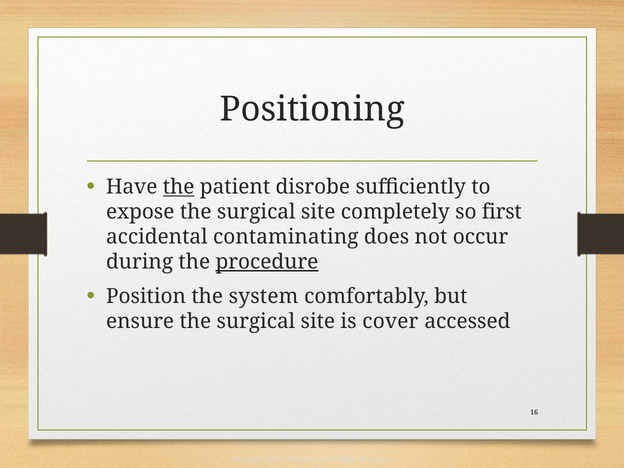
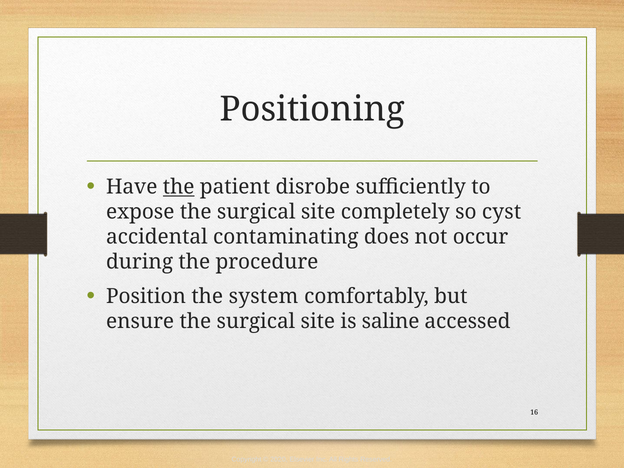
first: first -> cyst
procedure underline: present -> none
cover: cover -> saline
